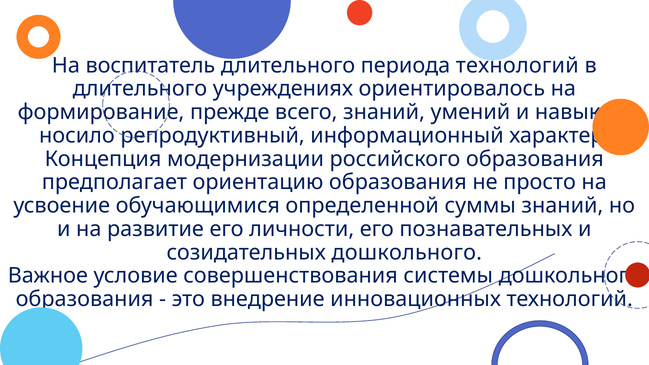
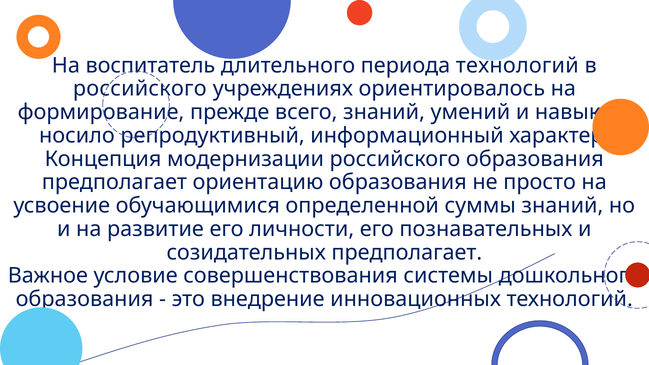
длительного at (140, 89): длительного -> российского
созидательных дошкольного: дошкольного -> предполагает
